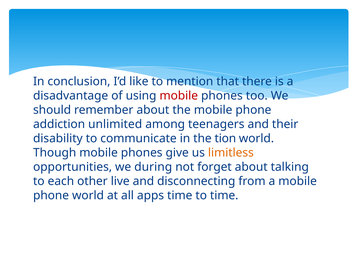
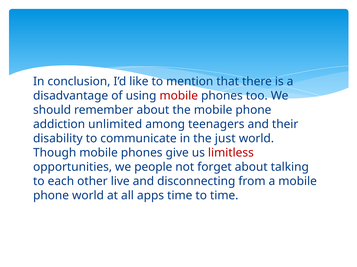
tion: tion -> just
limitless colour: orange -> red
during: during -> people
